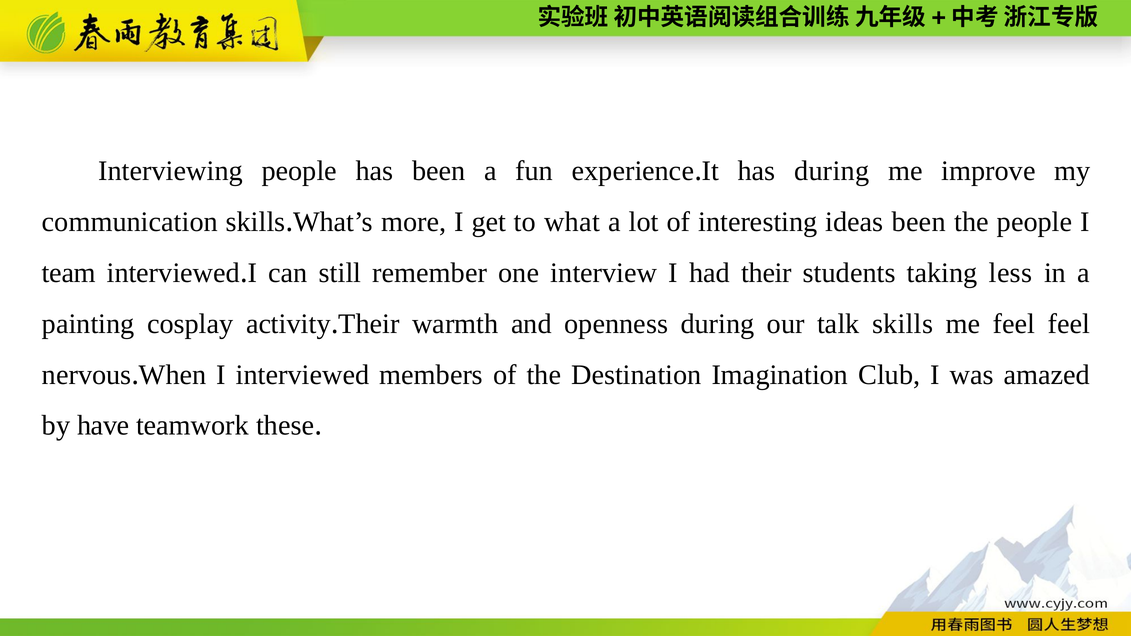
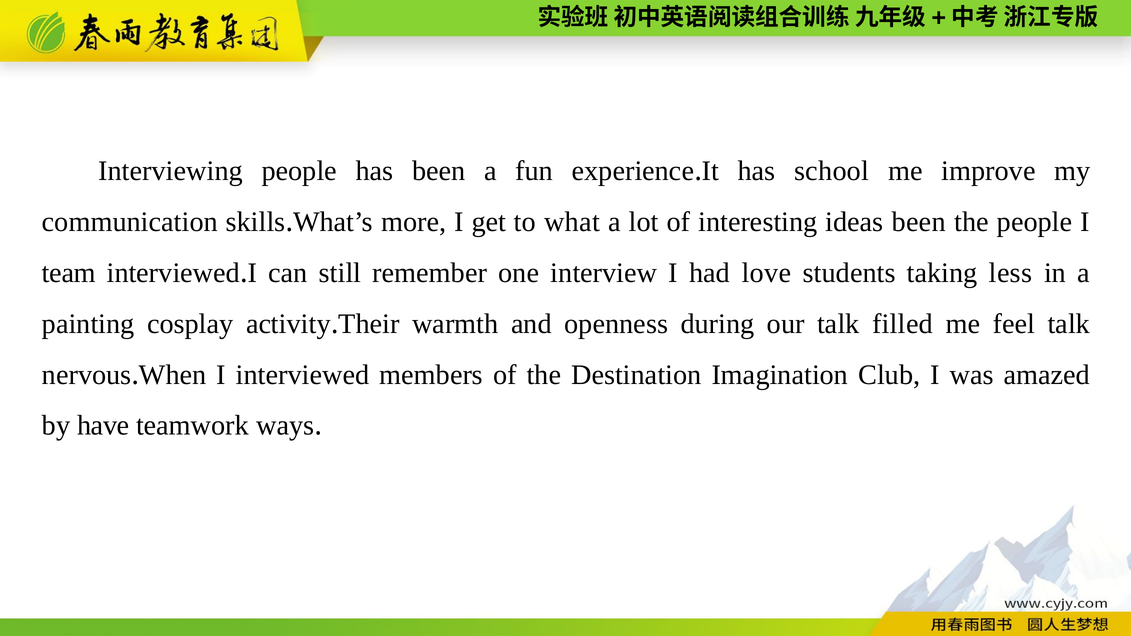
has during: during -> school
had their: their -> love
talk skills: skills -> filled
feel feel: feel -> talk
these: these -> ways
